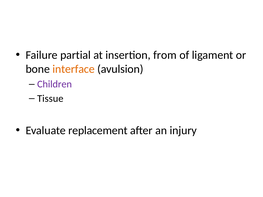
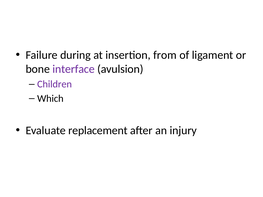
partial: partial -> during
interface colour: orange -> purple
Tissue: Tissue -> Which
